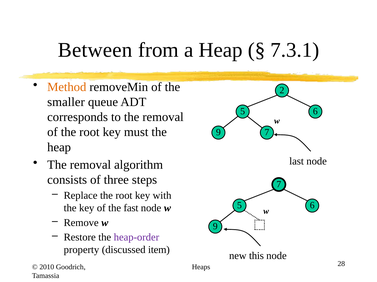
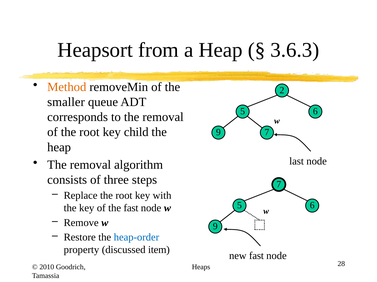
Between: Between -> Heapsort
7.3.1: 7.3.1 -> 3.6.3
must: must -> child
heap-order colour: purple -> blue
new this: this -> fast
